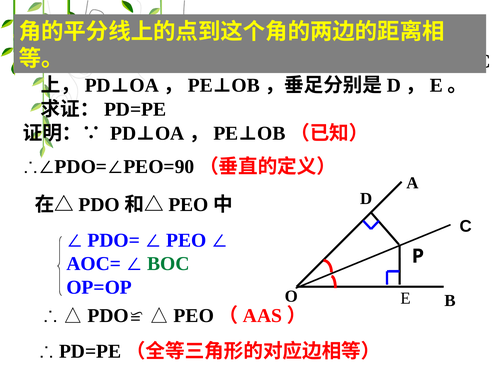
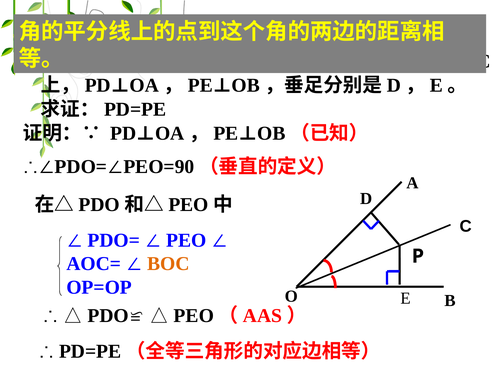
BOC colour: green -> orange
